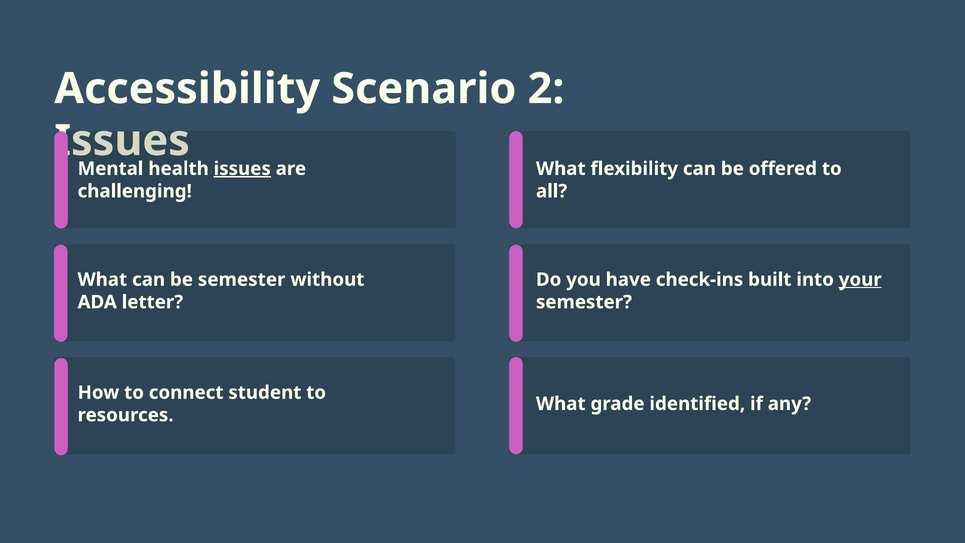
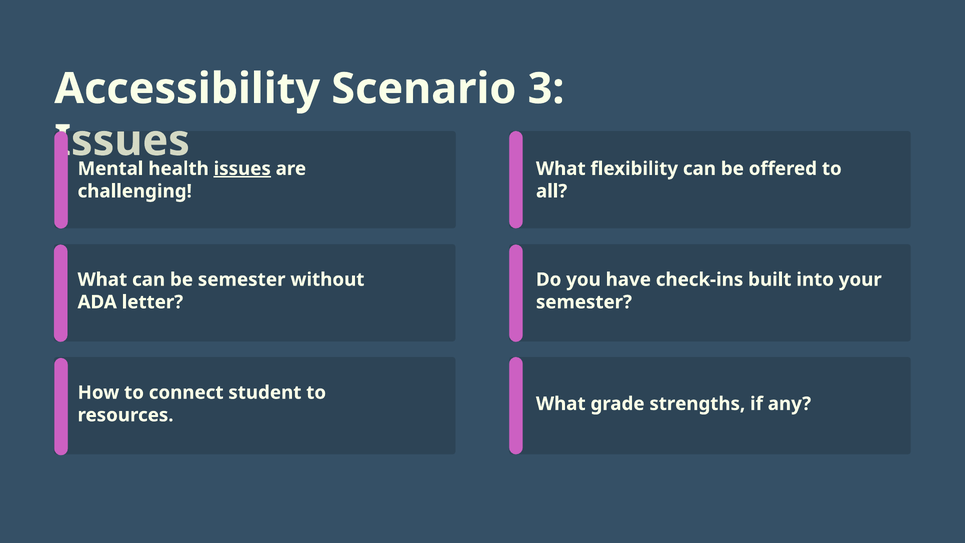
2: 2 -> 3
your underline: present -> none
identified: identified -> strengths
